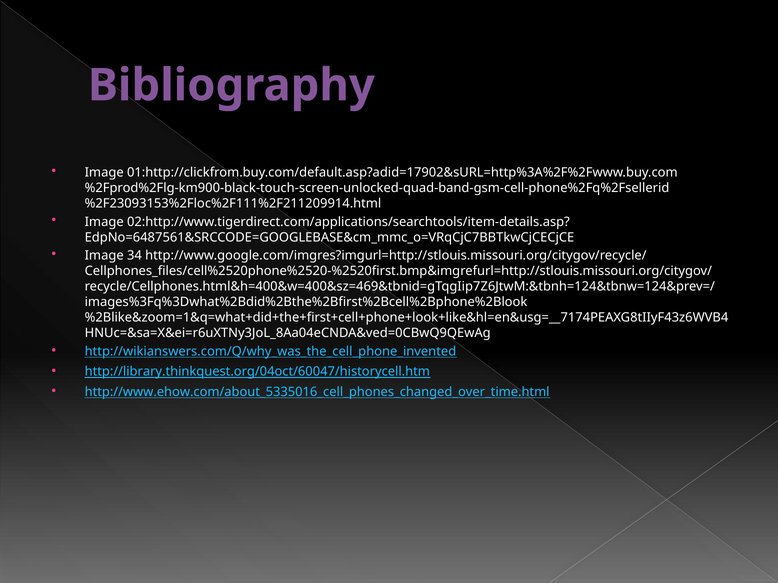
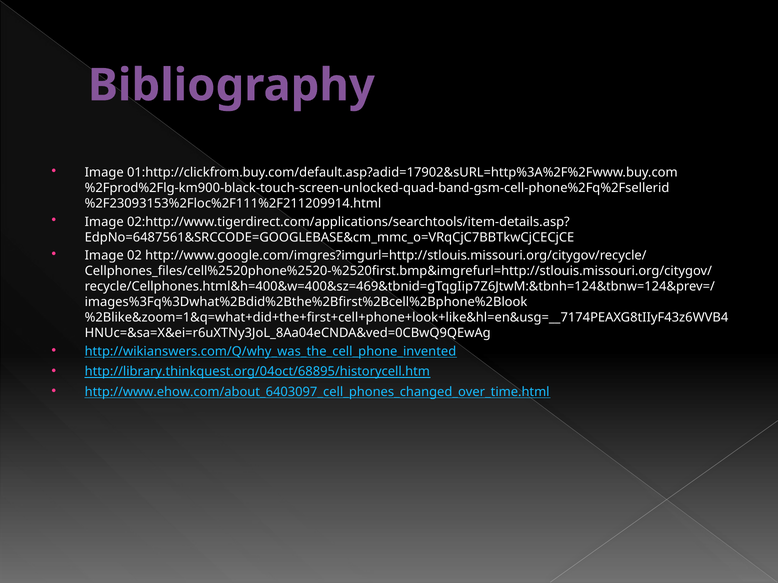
34: 34 -> 02
http://library.thinkquest.org/04oct/60047/historycell.htm: http://library.thinkquest.org/04oct/60047/historycell.htm -> http://library.thinkquest.org/04oct/68895/historycell.htm
http://www.ehow.com/about_5335016_cell_phones_changed_over_time.html: http://www.ehow.com/about_5335016_cell_phones_changed_over_time.html -> http://www.ehow.com/about_6403097_cell_phones_changed_over_time.html
